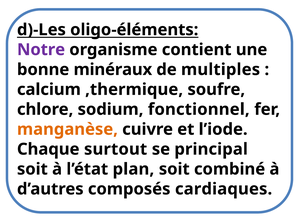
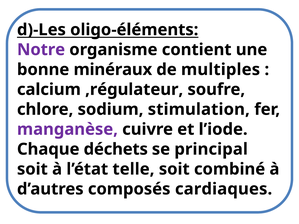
,thermique: ,thermique -> ,régulateur
fonctionnel: fonctionnel -> stimulation
manganèse colour: orange -> purple
surtout: surtout -> déchets
plan: plan -> telle
